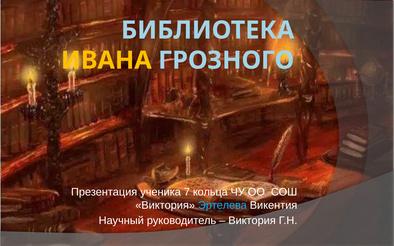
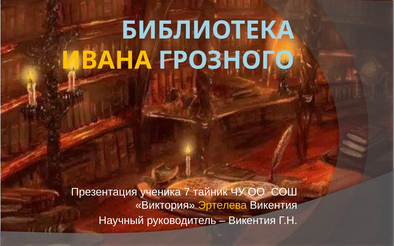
кольца: кольца -> тайник
Эртелева colour: light blue -> yellow
Виктория at (252, 221): Виктория -> Викентия
